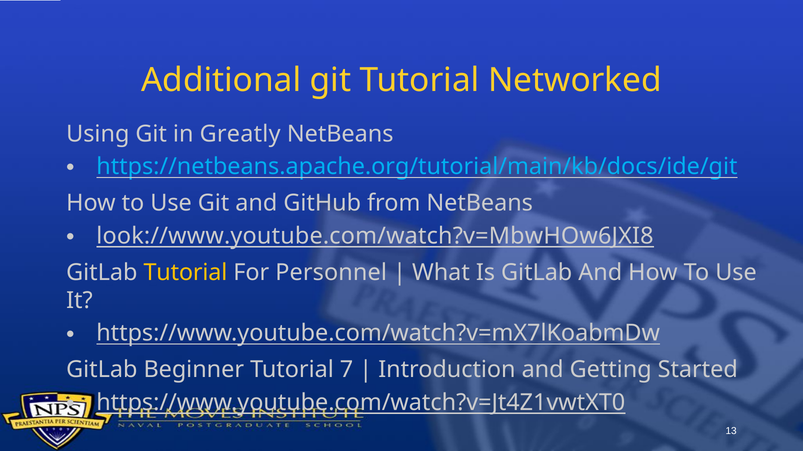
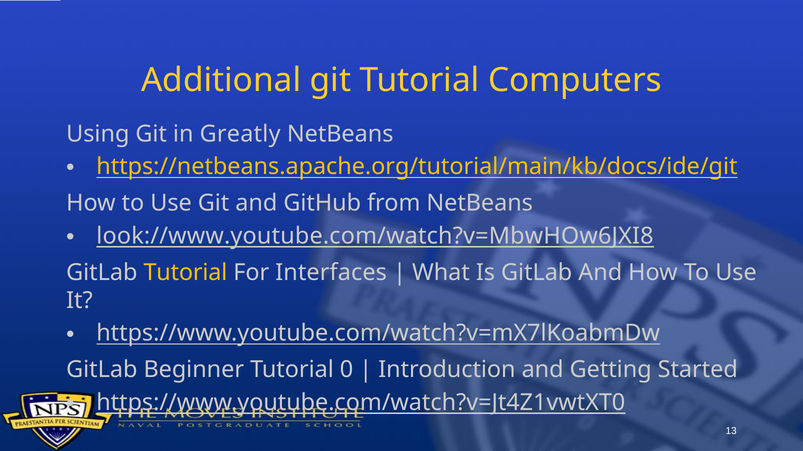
Networked: Networked -> Computers
https://netbeans.apache.org/tutorial/main/kb/docs/ide/git colour: light blue -> yellow
Personnel: Personnel -> Interfaces
7: 7 -> 0
